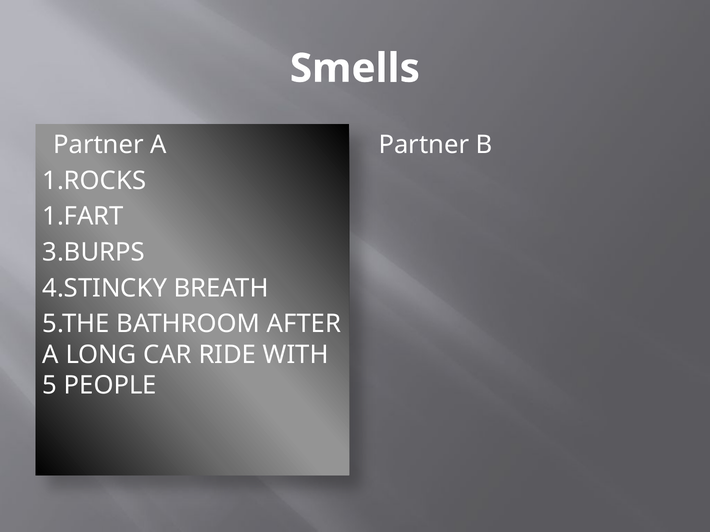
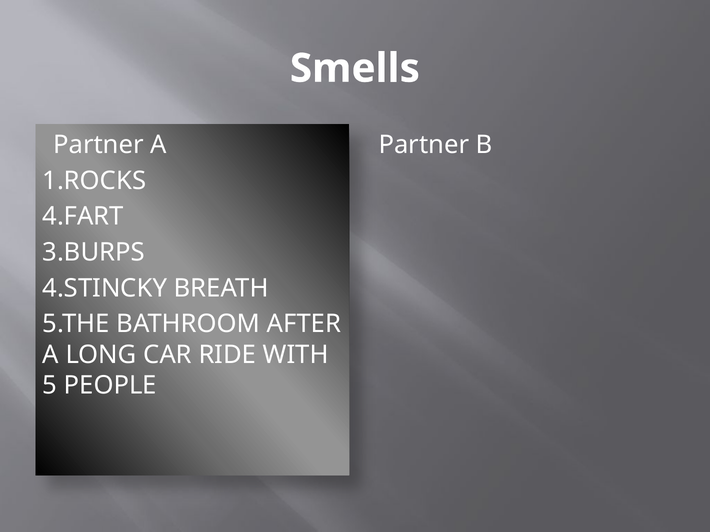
1.FART: 1.FART -> 4.FART
